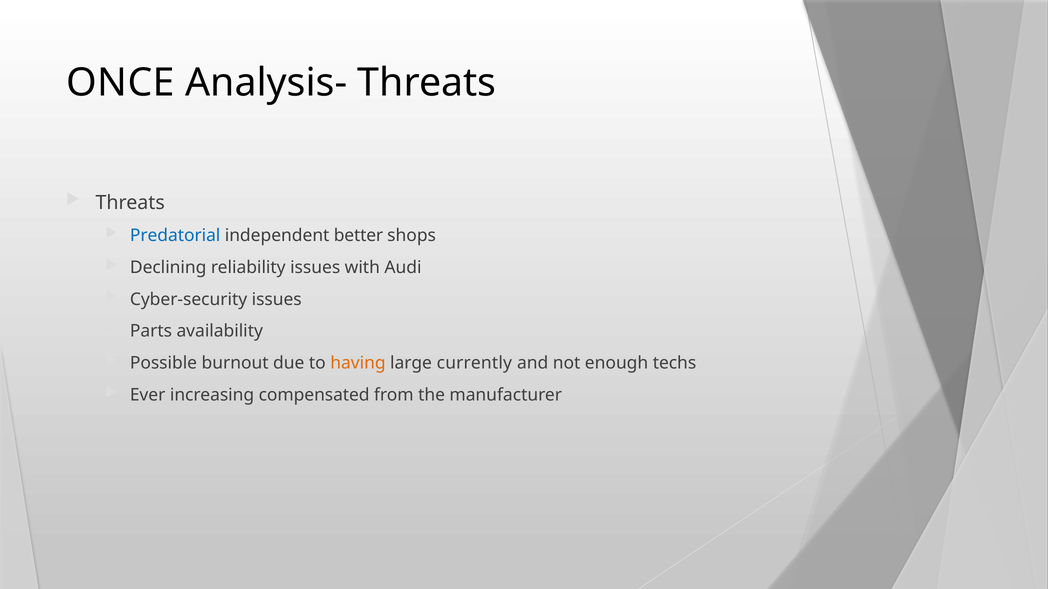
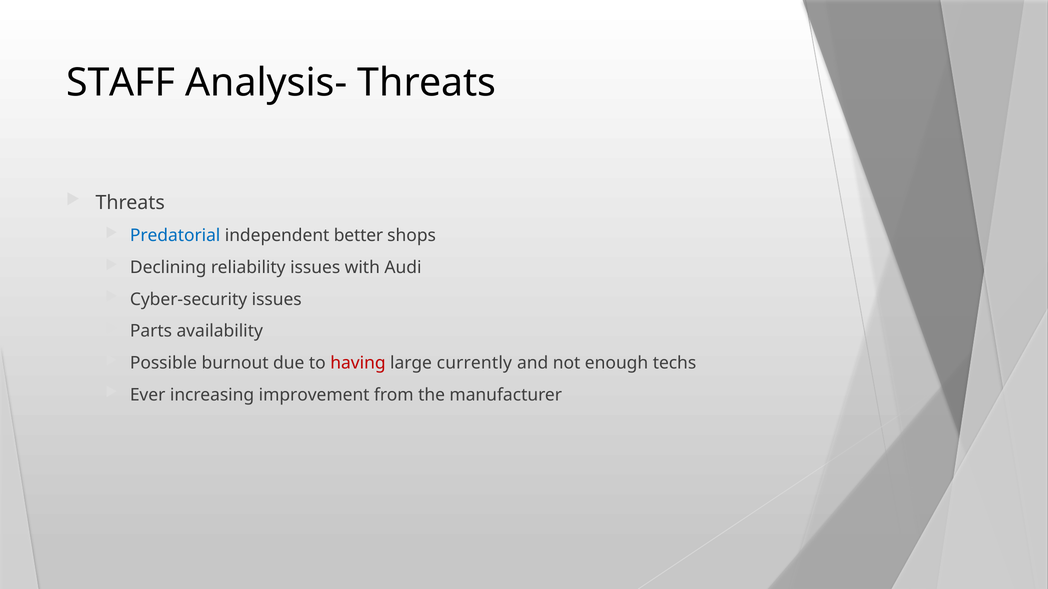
ONCE: ONCE -> STAFF
having colour: orange -> red
compensated: compensated -> improvement
